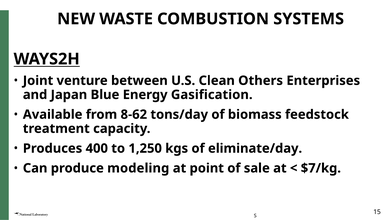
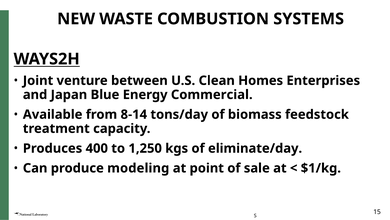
Others: Others -> Homes
Gasification: Gasification -> Commercial
8-62: 8-62 -> 8-14
$7/kg: $7/kg -> $1/kg
